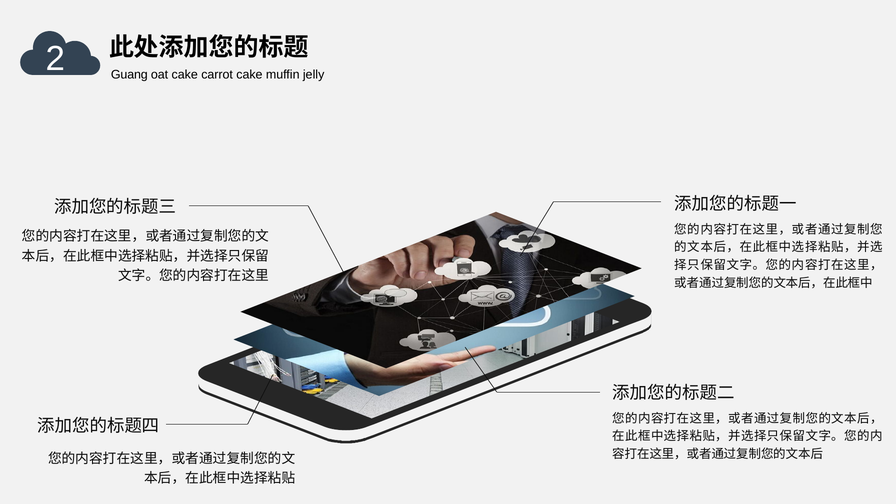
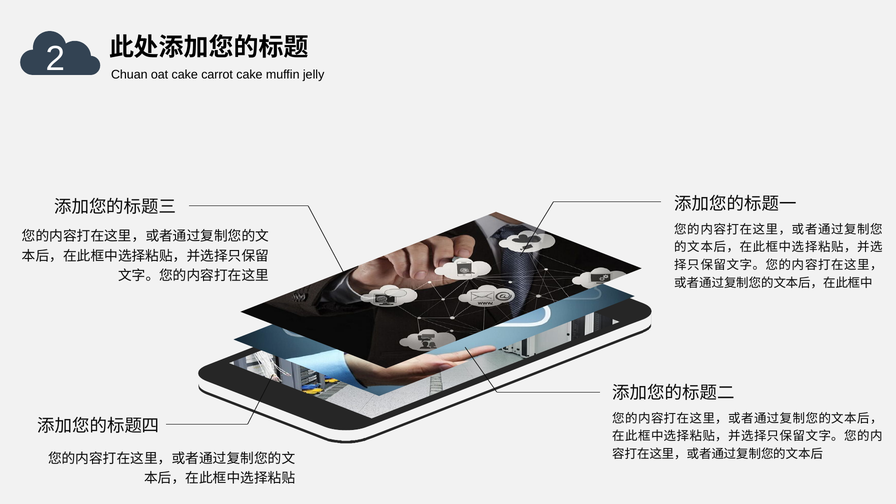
Guang: Guang -> Chuan
